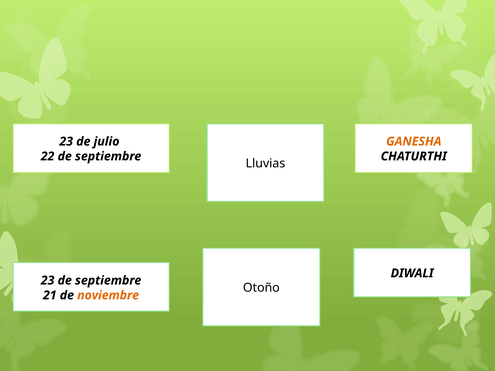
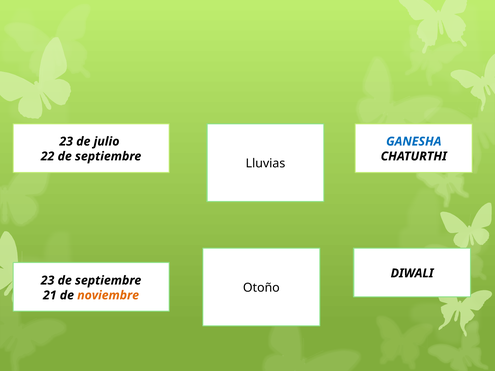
GANESHA colour: orange -> blue
